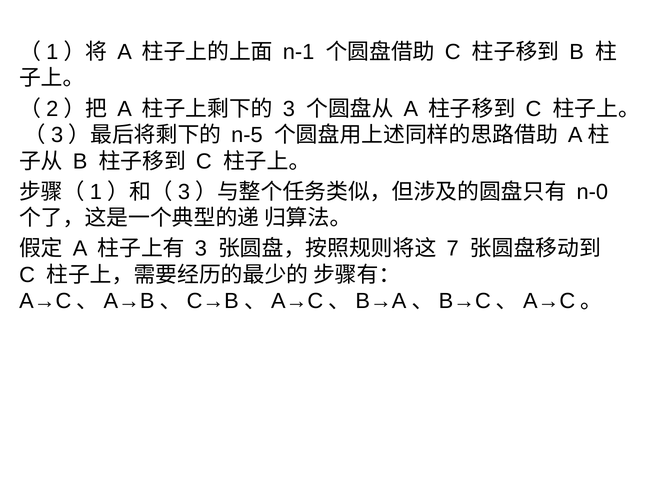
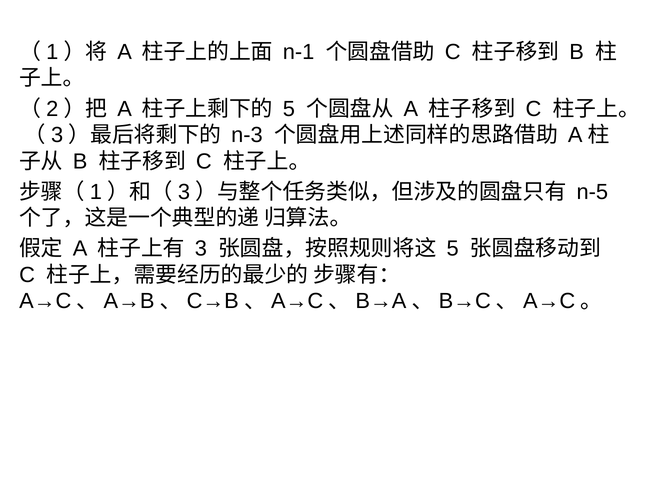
3 at (289, 109): 3 -> 5
n-5: n-5 -> n-3
n-0: n-0 -> n-5
7 at (453, 248): 7 -> 5
